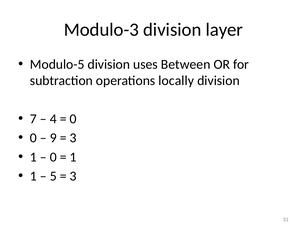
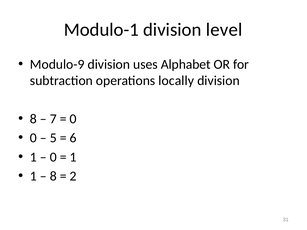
Modulo-3: Modulo-3 -> Modulo-1
layer: layer -> level
Modulo-5: Modulo-5 -> Modulo-9
Between: Between -> Alphabet
7 at (33, 119): 7 -> 8
4: 4 -> 7
9: 9 -> 5
3 at (73, 138): 3 -> 6
5 at (53, 176): 5 -> 8
3 at (73, 176): 3 -> 2
